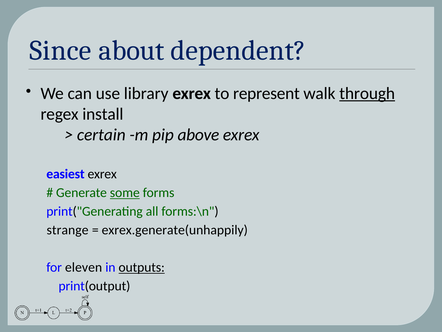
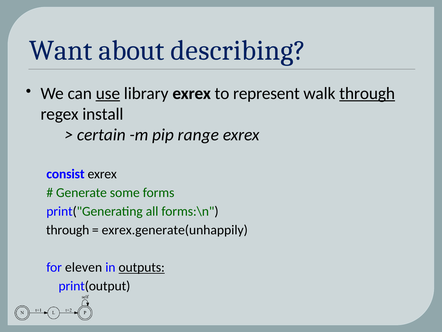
Since: Since -> Want
dependent: dependent -> describing
use underline: none -> present
above: above -> range
easiest: easiest -> consist
some underline: present -> none
strange at (68, 230): strange -> through
